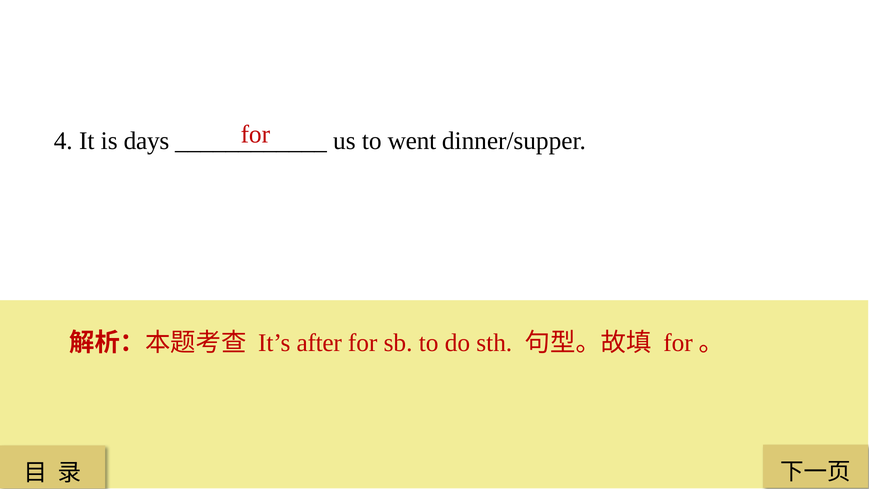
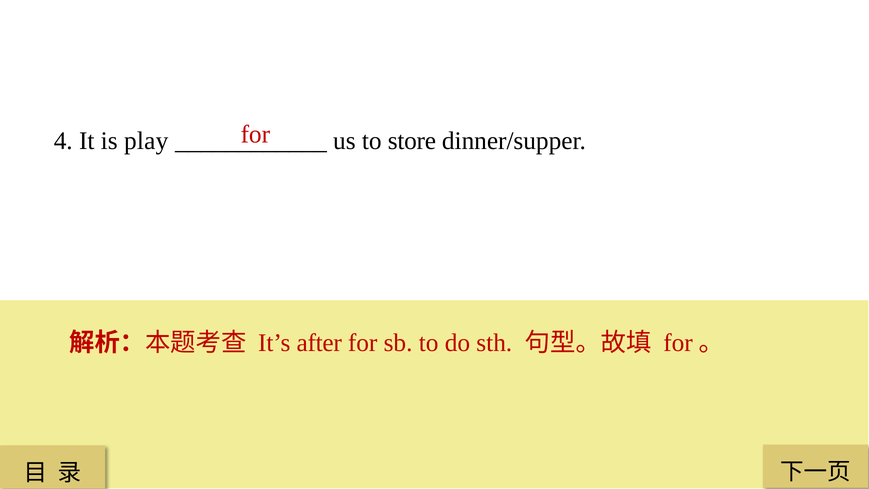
days: days -> play
went: went -> store
